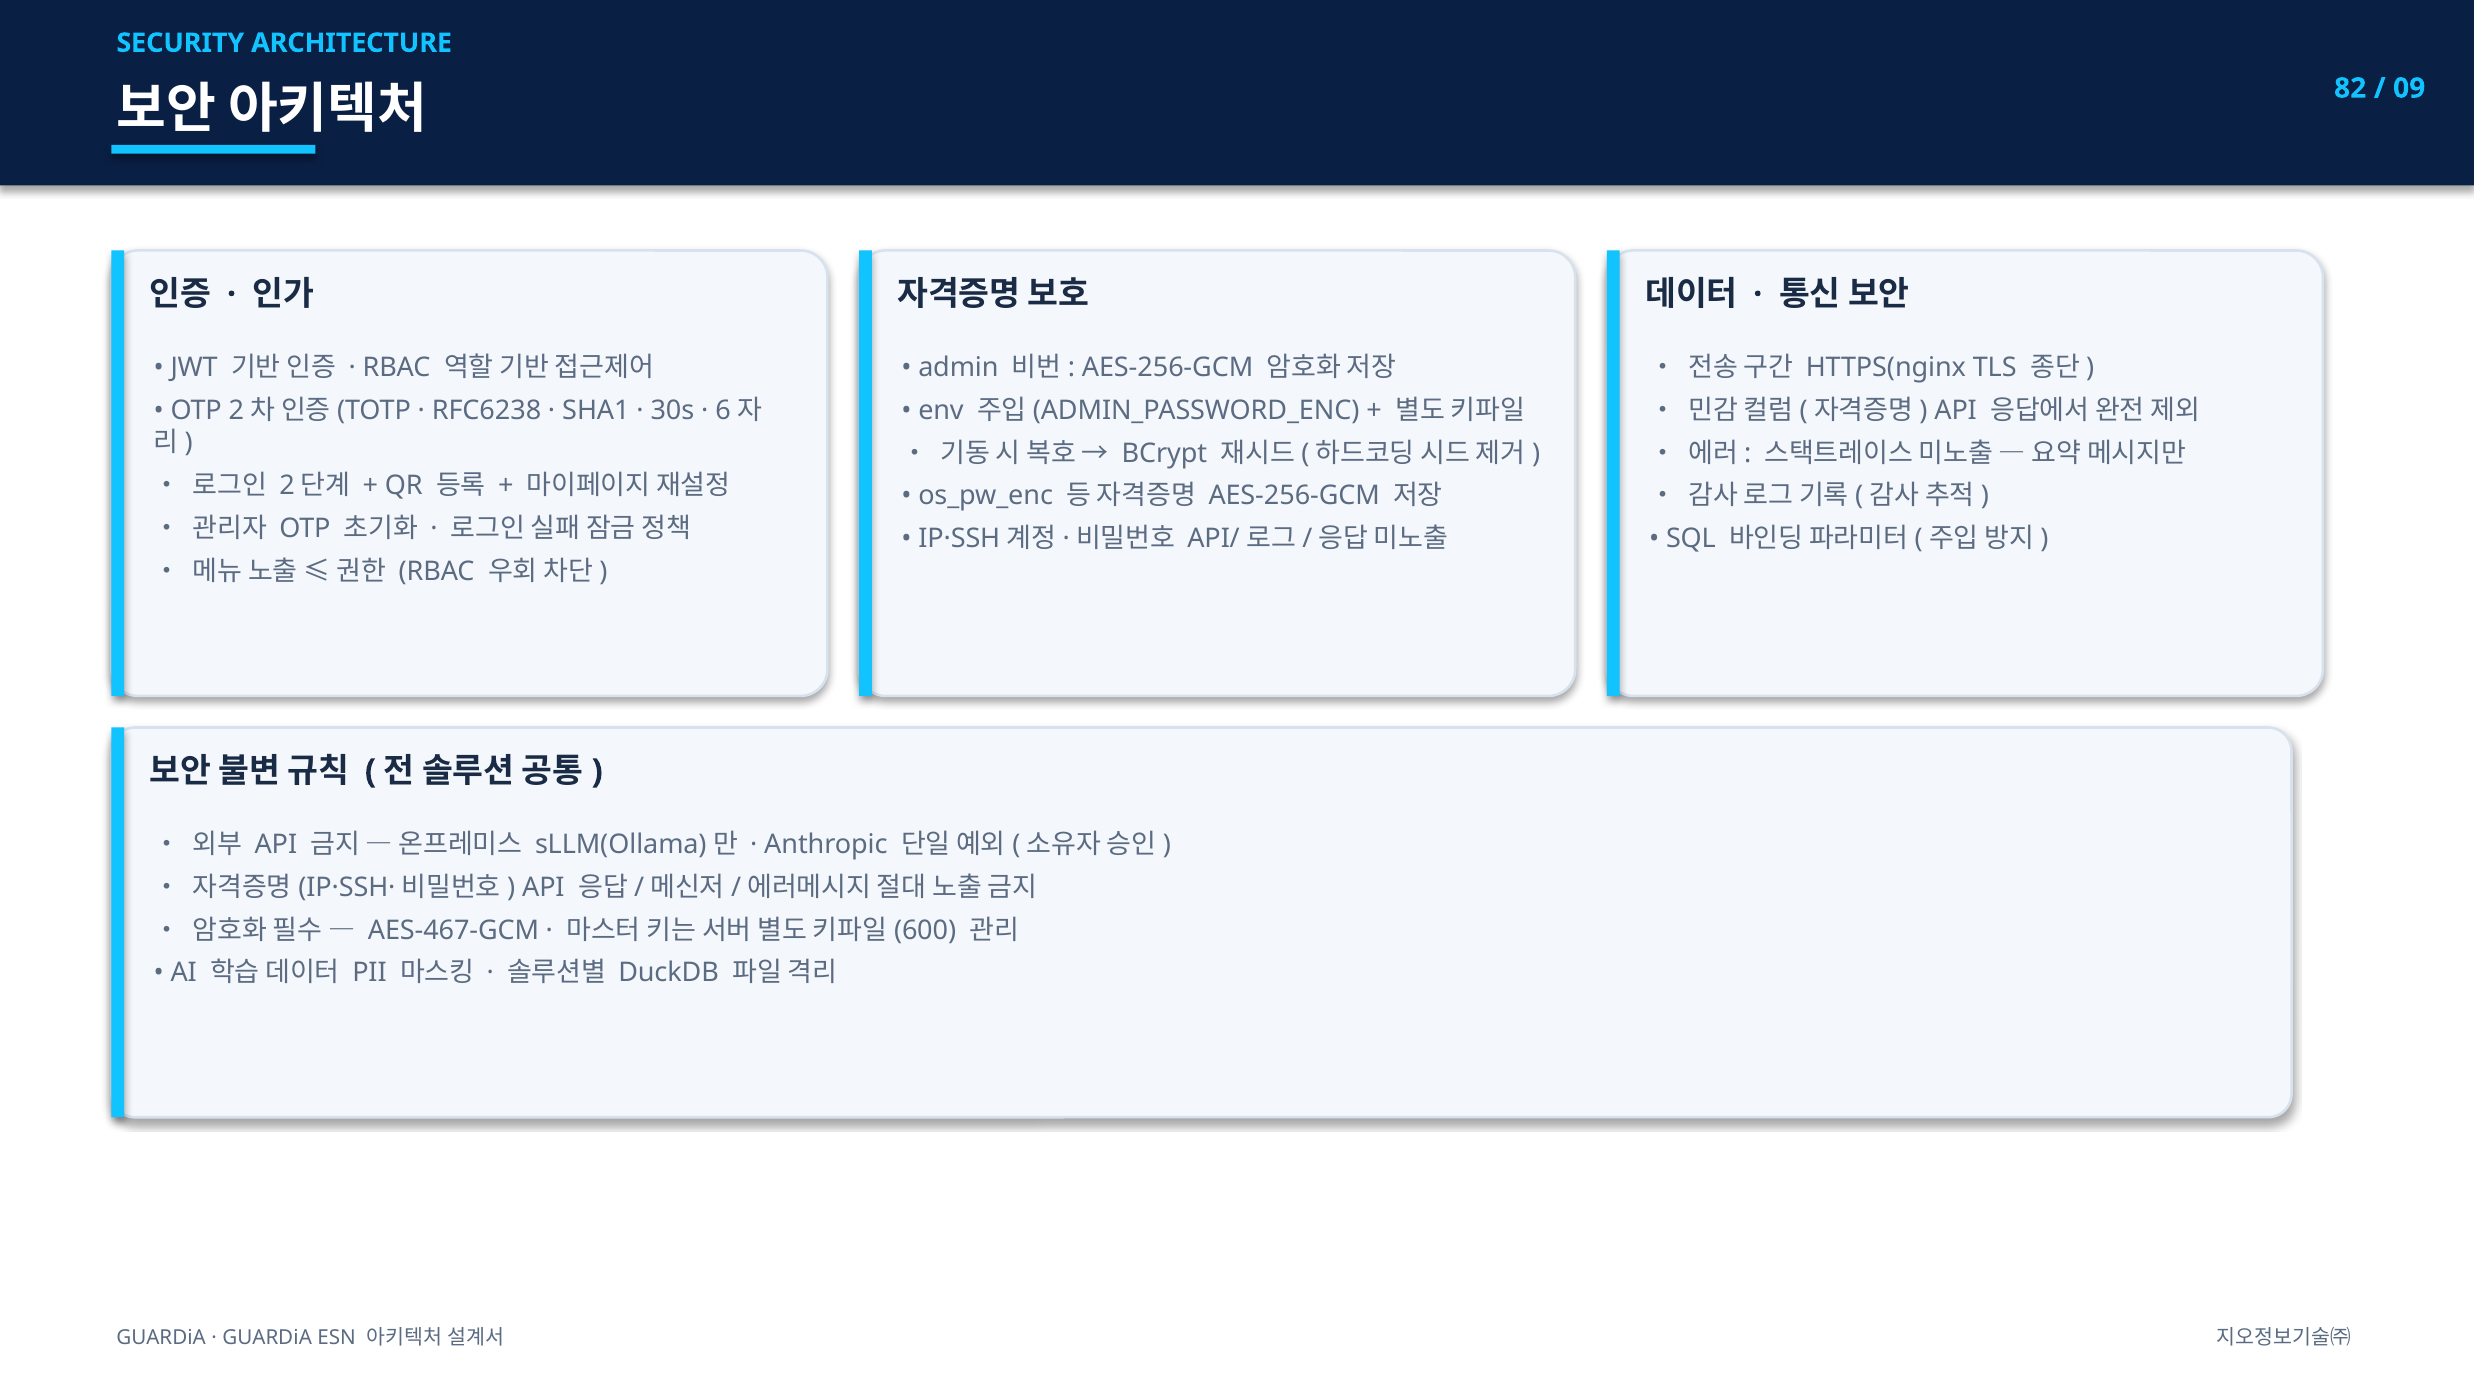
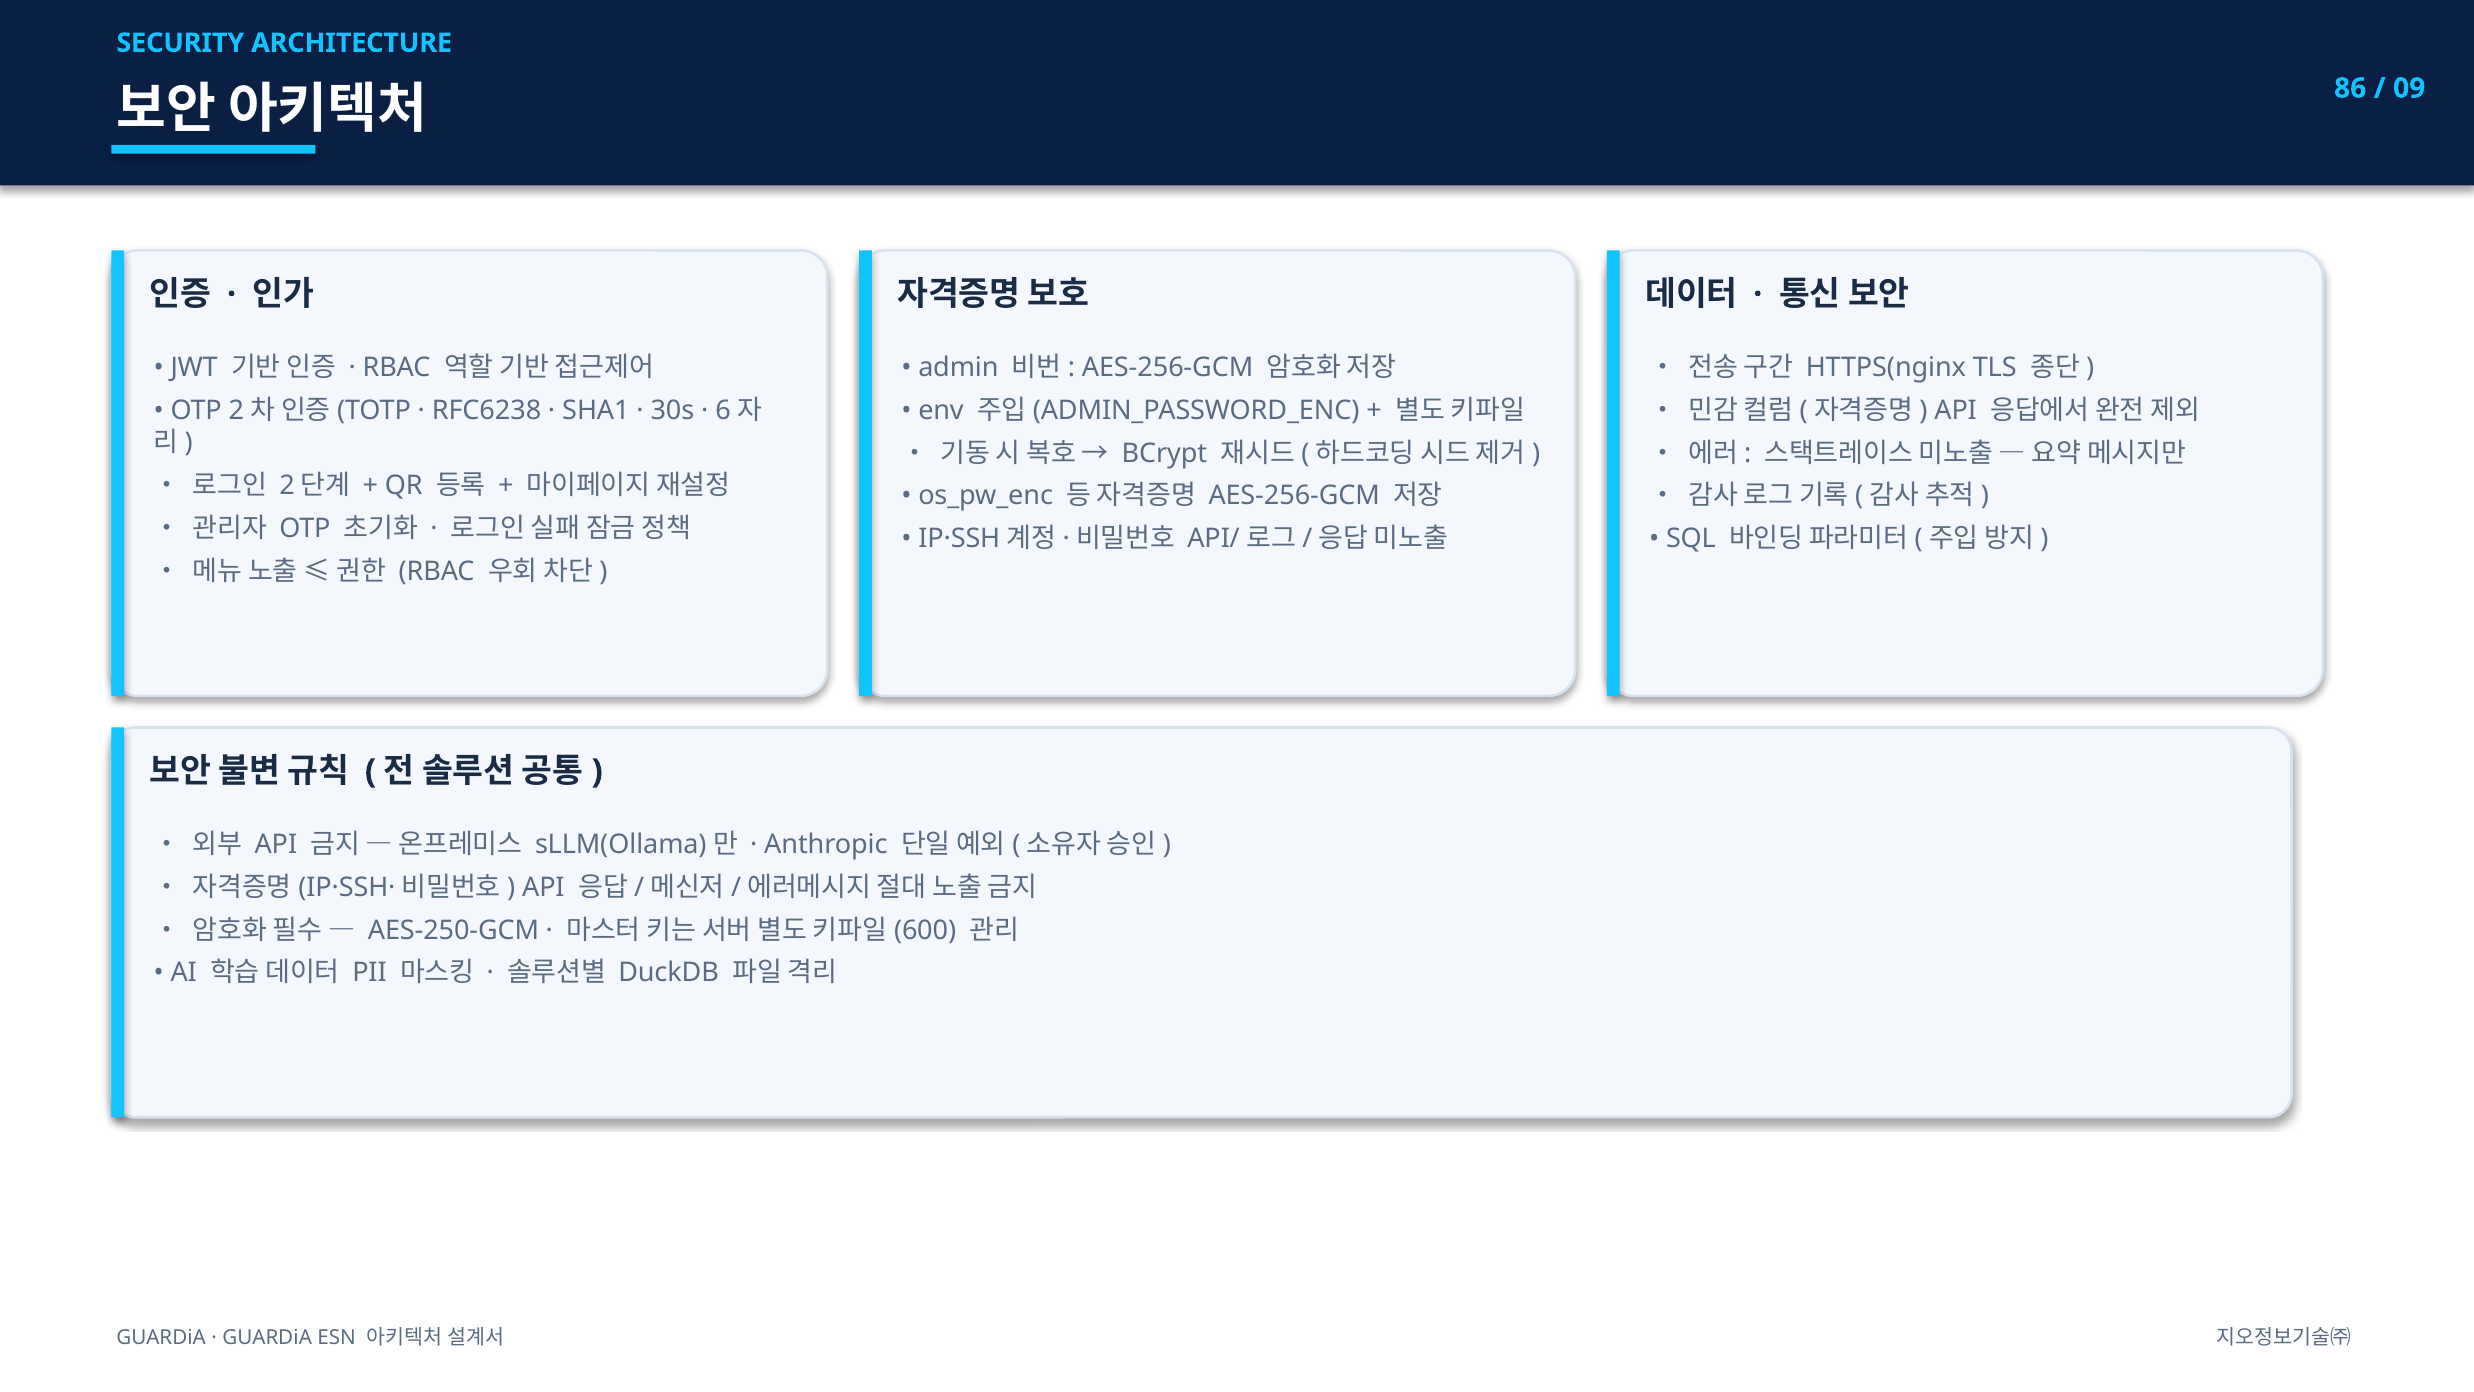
82: 82 -> 86
AES-467-GCM: AES-467-GCM -> AES-250-GCM
